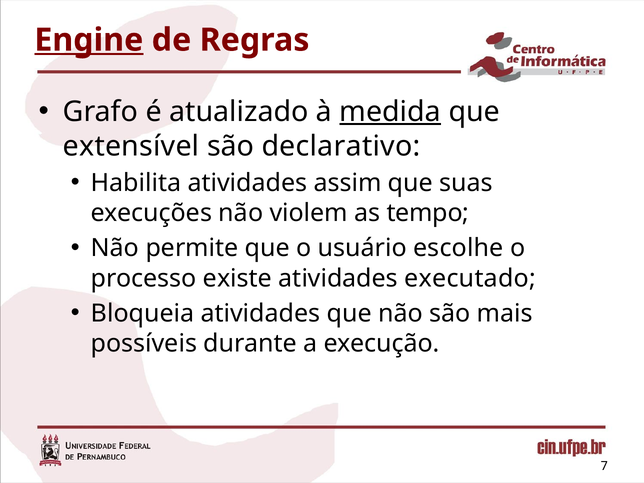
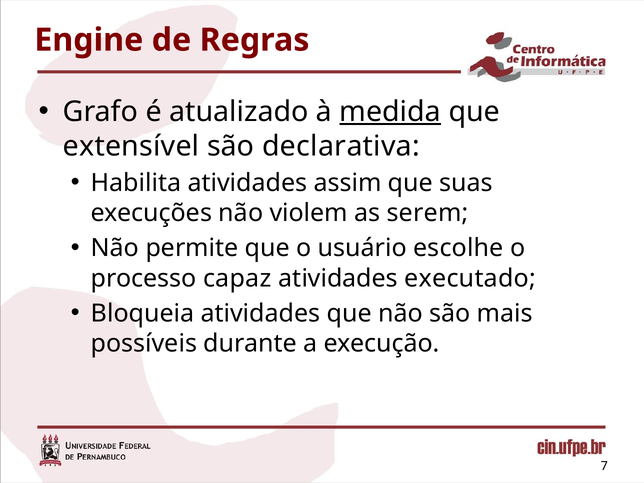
Engine underline: present -> none
declarativo: declarativo -> declarativa
tempo: tempo -> serem
existe: existe -> capaz
